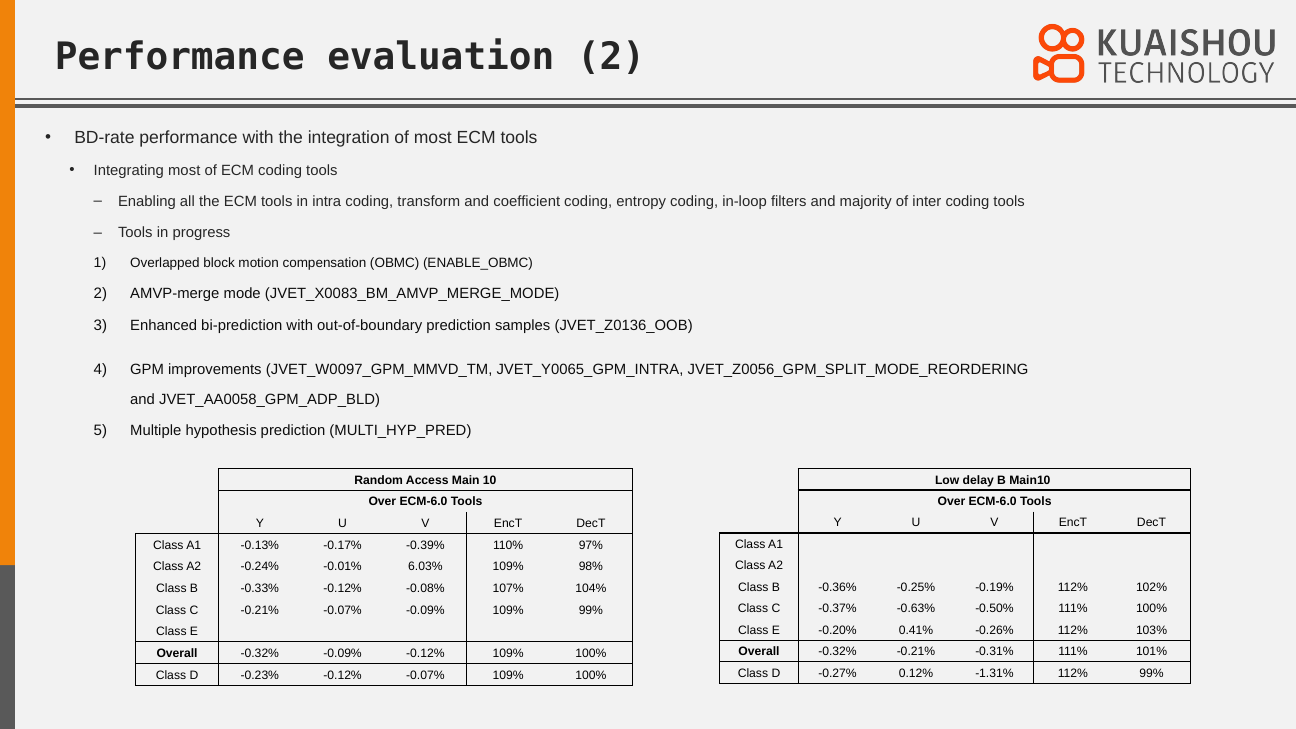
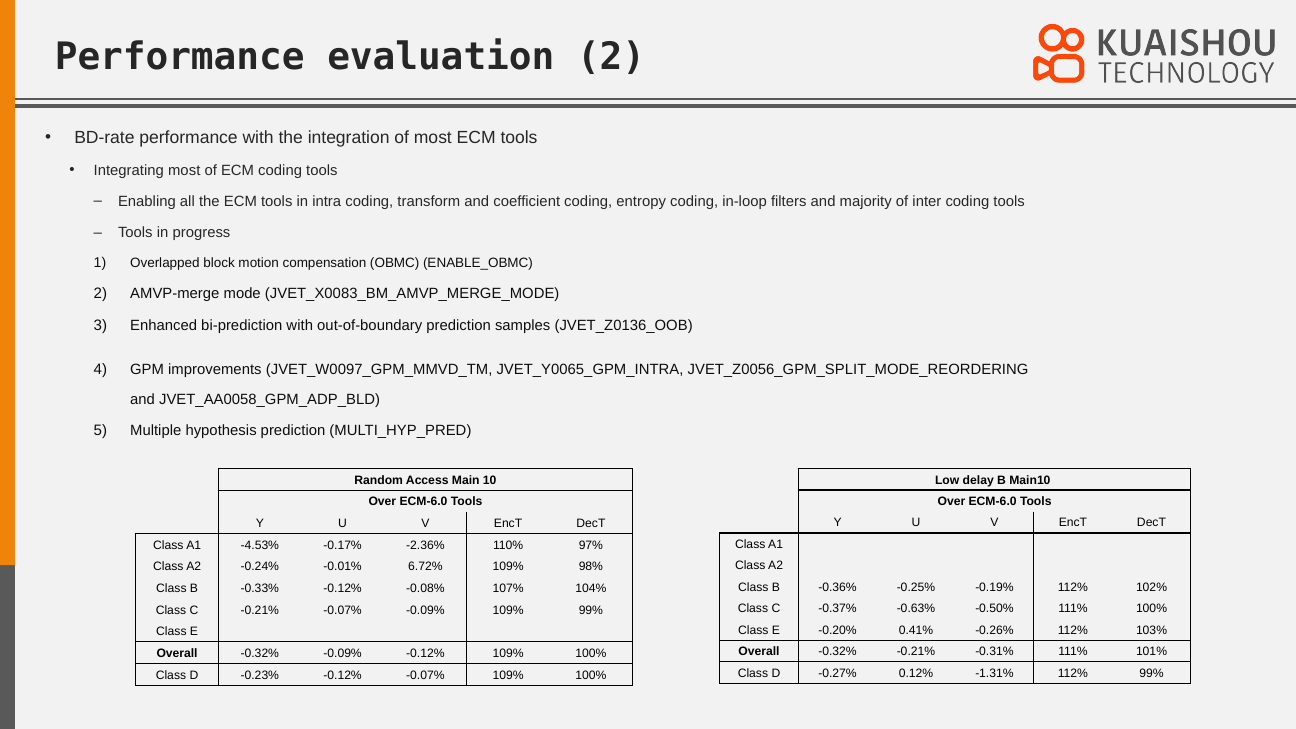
-0.13%: -0.13% -> -4.53%
-0.39%: -0.39% -> -2.36%
6.03%: 6.03% -> 6.72%
